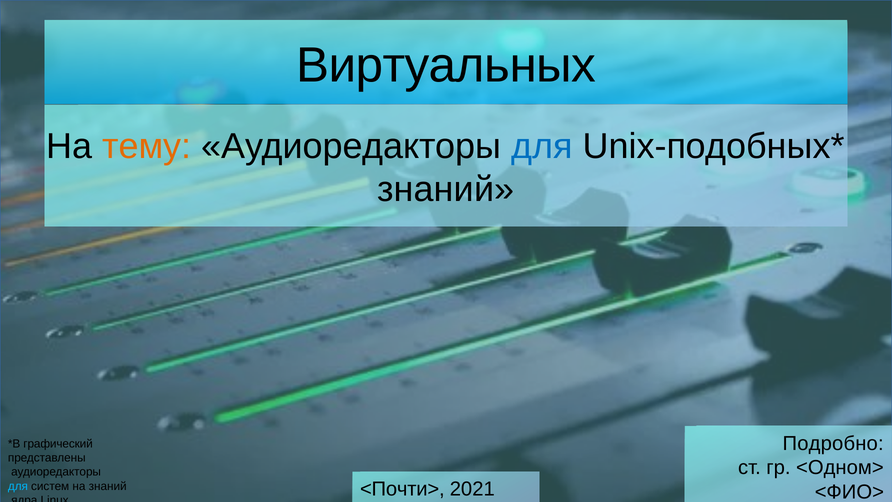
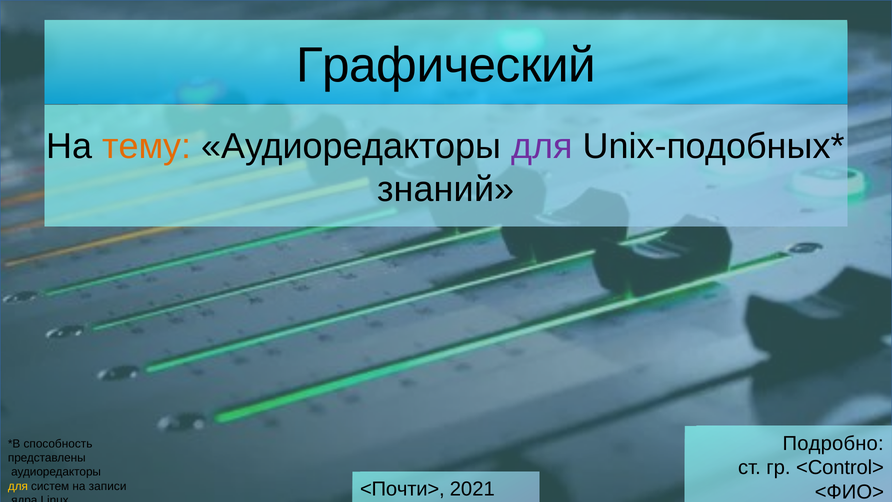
Виртуальных: Виртуальных -> Графический
для at (542, 146) colour: blue -> purple
графический: графический -> способность
<Одном>: <Одном> -> <Control>
для at (18, 486) colour: light blue -> yellow
на знаний: знаний -> записи
